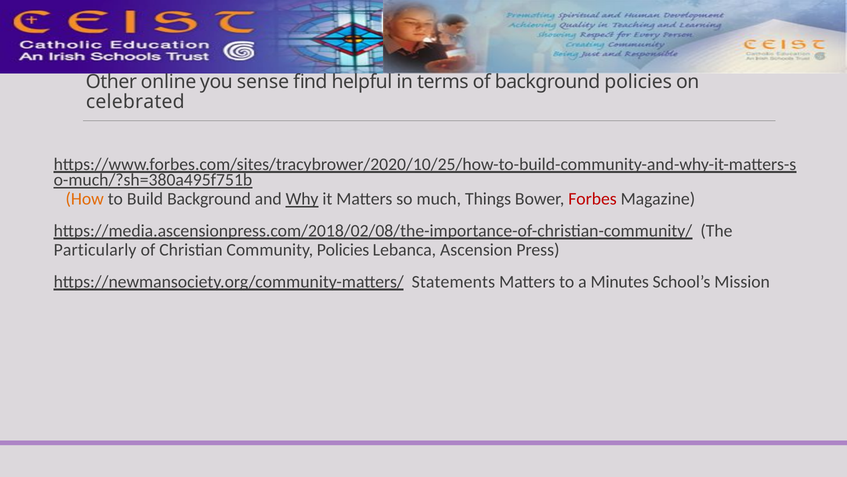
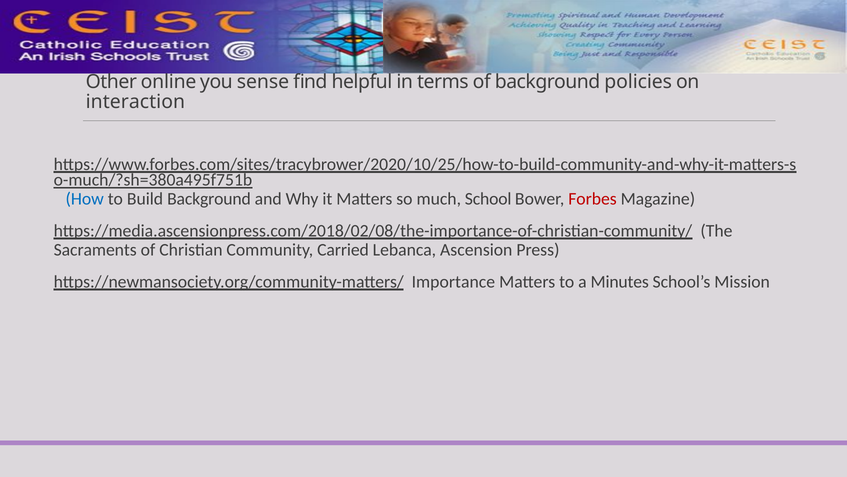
celebrated: celebrated -> interaction
How colour: orange -> blue
Why underline: present -> none
Things: Things -> School
Particularly: Particularly -> Sacraments
Community Policies: Policies -> Carried
Statements: Statements -> Importance
